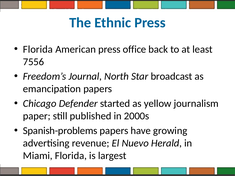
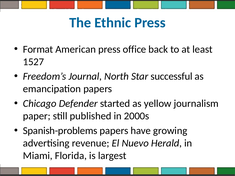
Florida at (38, 49): Florida -> Format
7556: 7556 -> 1527
broadcast: broadcast -> successful
